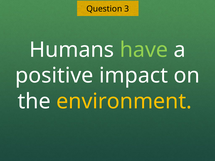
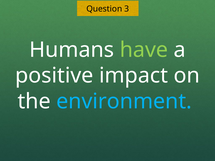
environment colour: yellow -> light blue
